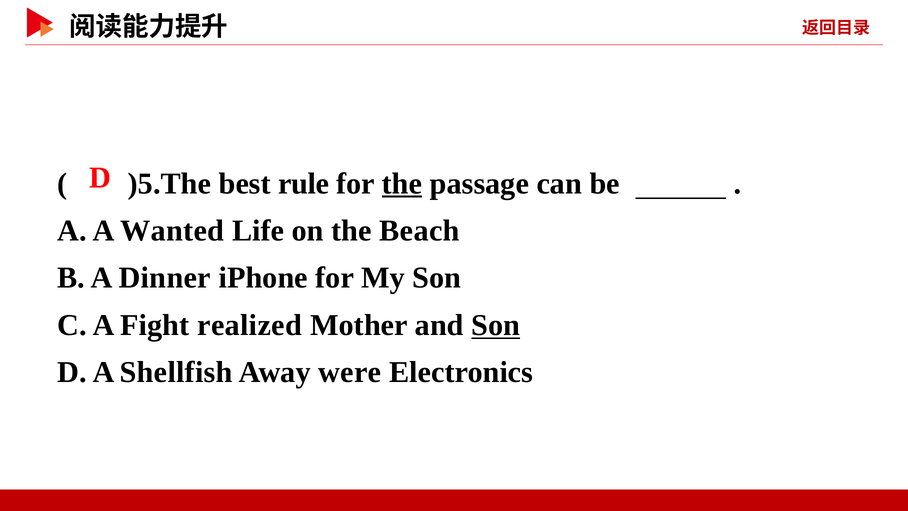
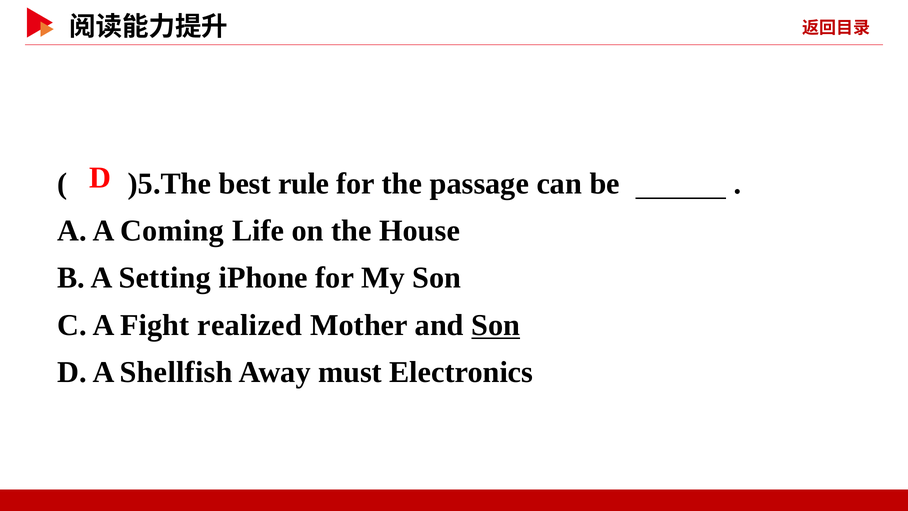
the at (402, 183) underline: present -> none
Wanted: Wanted -> Coming
Beach: Beach -> House
Dinner: Dinner -> Setting
were: were -> must
